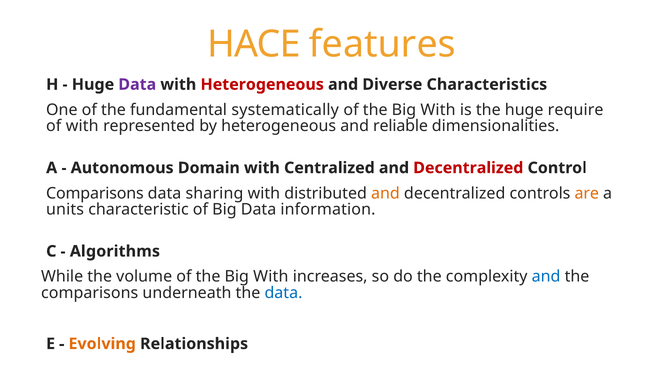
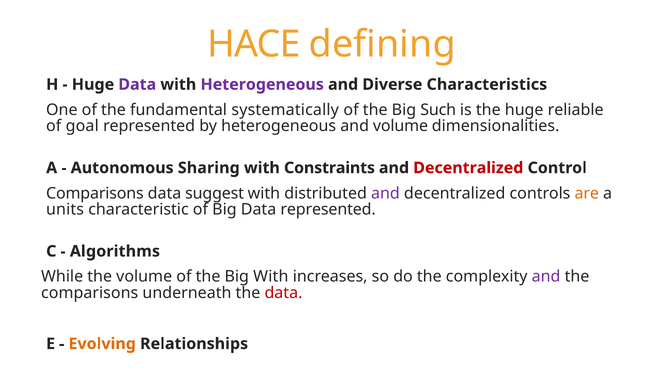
features: features -> defining
Heterogeneous at (262, 85) colour: red -> purple
With at (438, 110): With -> Such
require: require -> reliable
of with: with -> goal
and reliable: reliable -> volume
Domain: Domain -> Sharing
Centralized: Centralized -> Constraints
sharing: sharing -> suggest
and at (385, 193) colour: orange -> purple
Data information: information -> represented
and at (546, 277) colour: blue -> purple
data at (283, 293) colour: blue -> red
